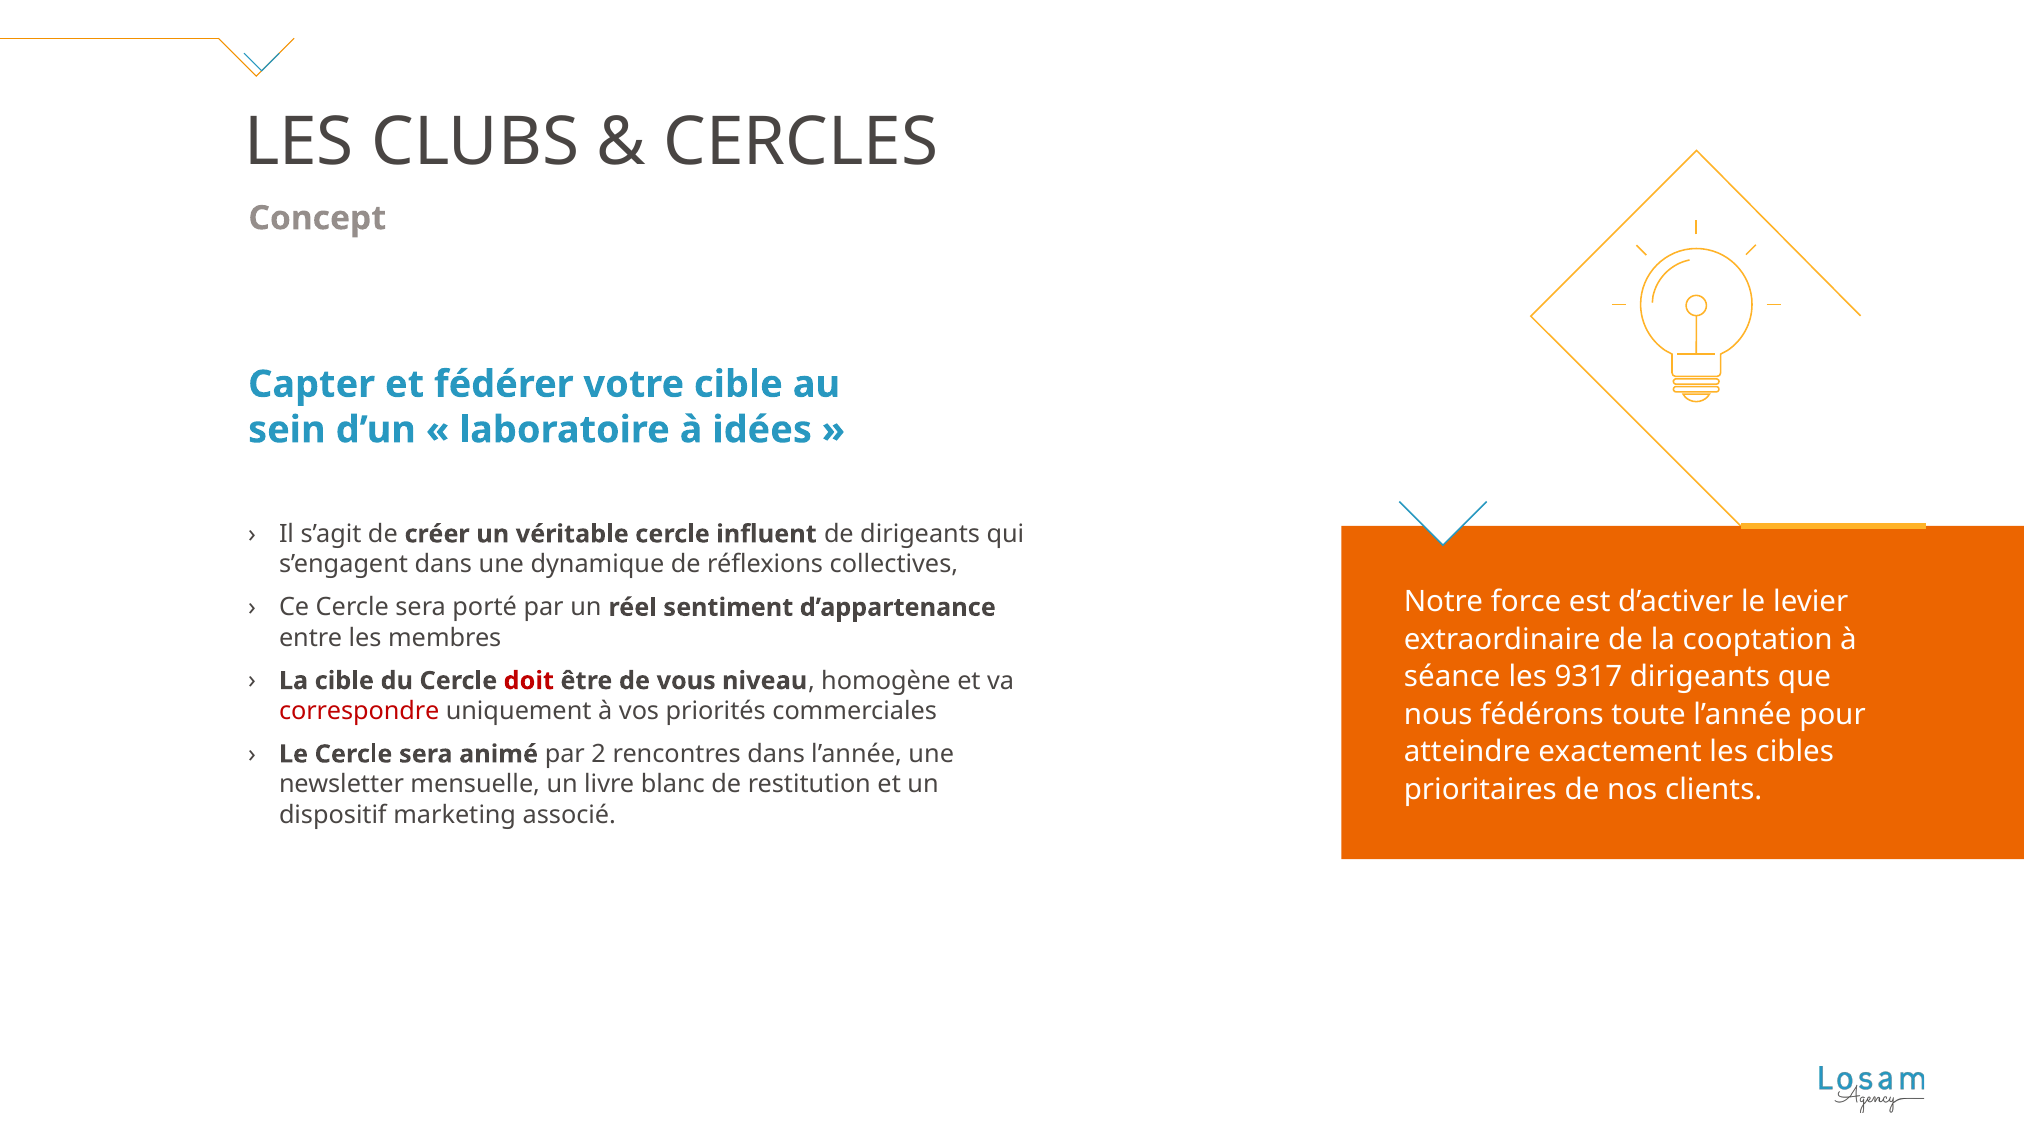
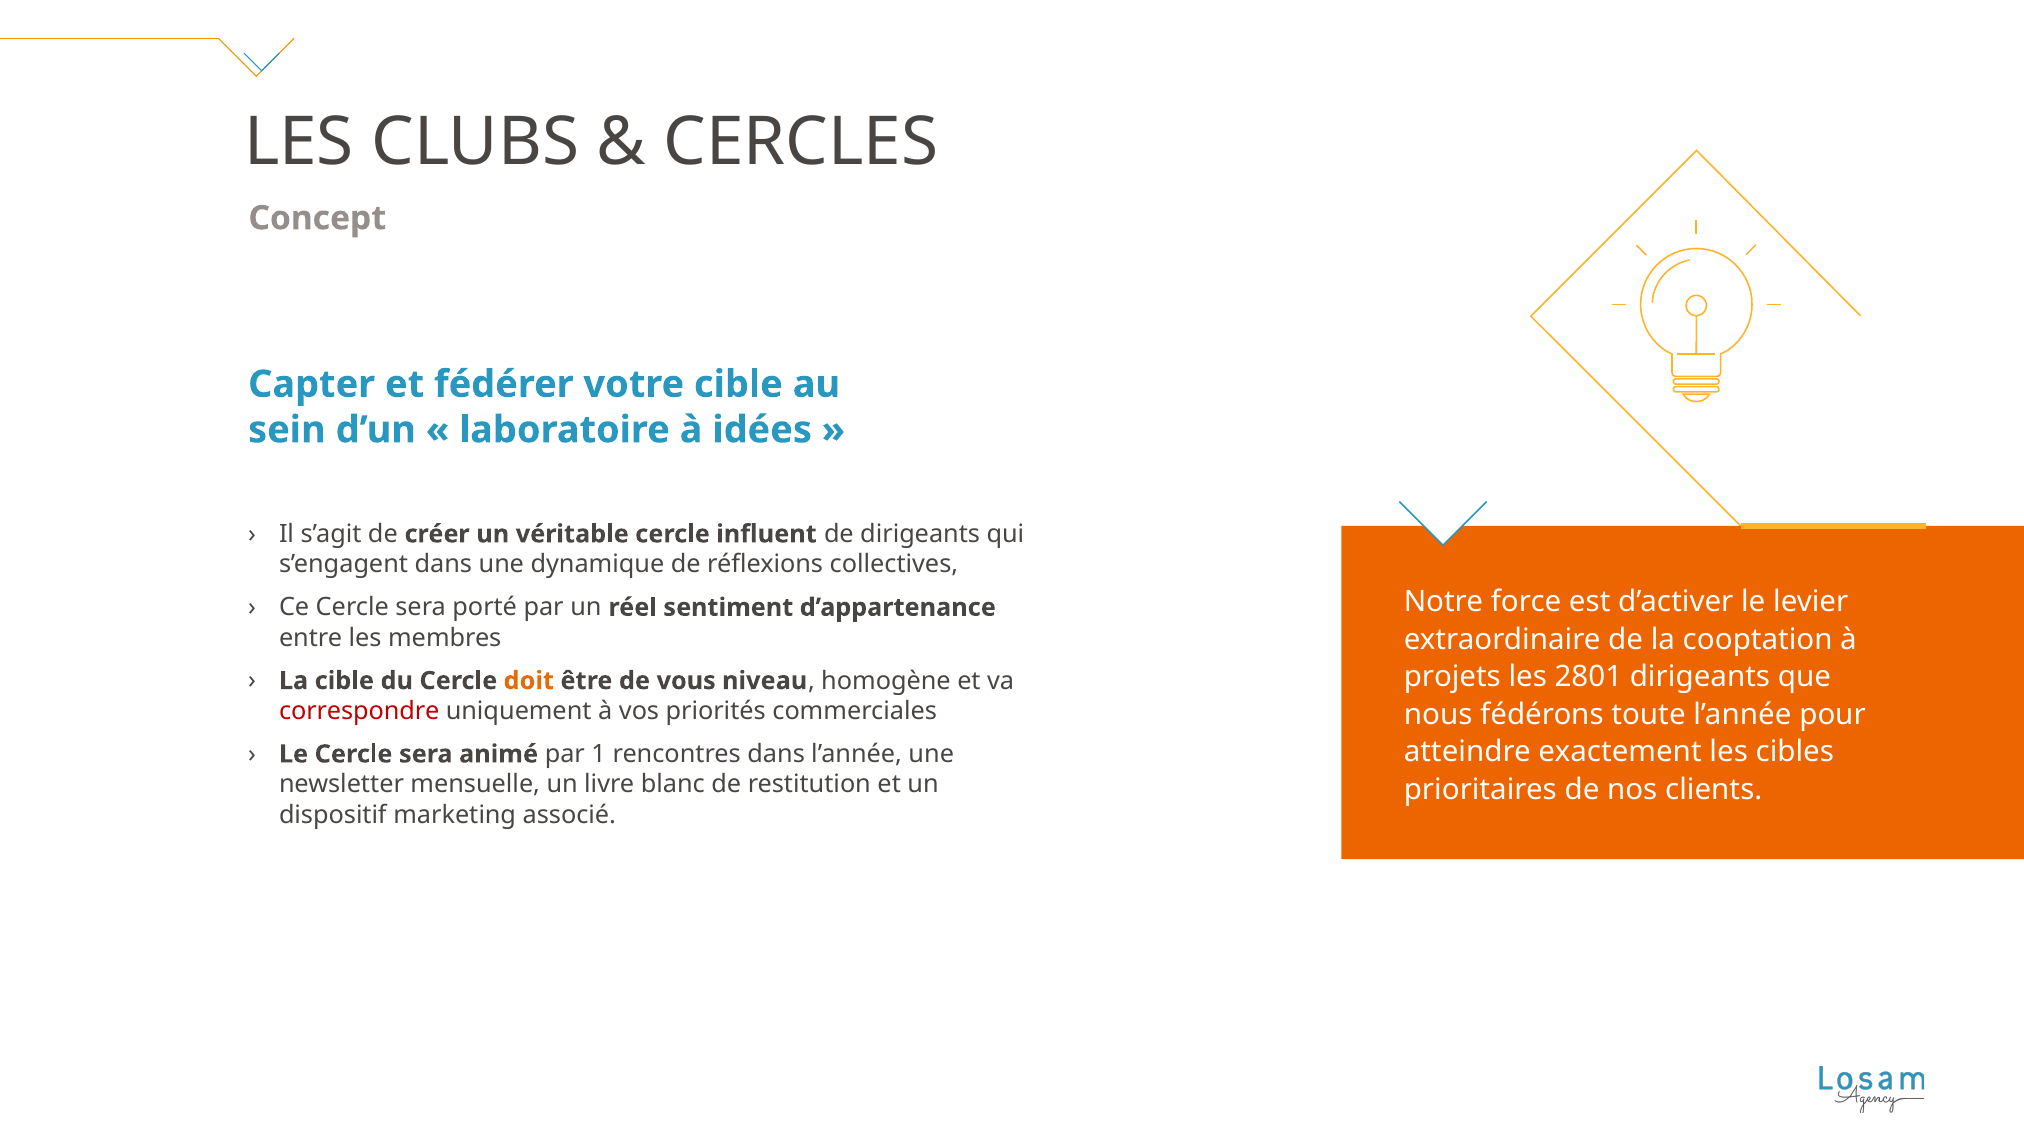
séance: séance -> projets
9317: 9317 -> 2801
doit colour: red -> orange
2: 2 -> 1
